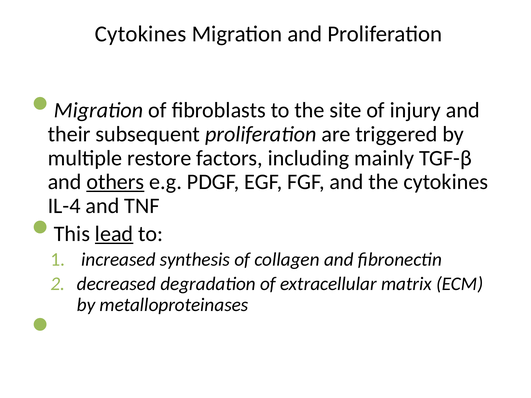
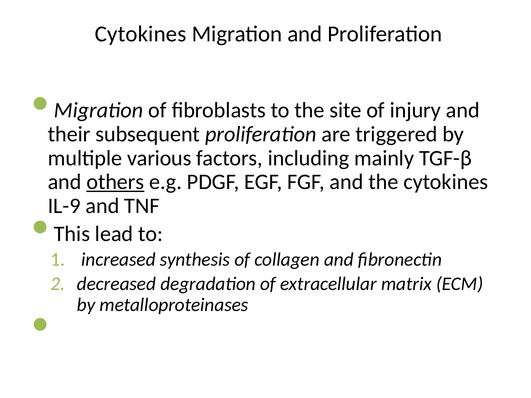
restore: restore -> various
IL-4: IL-4 -> IL-9
lead underline: present -> none
